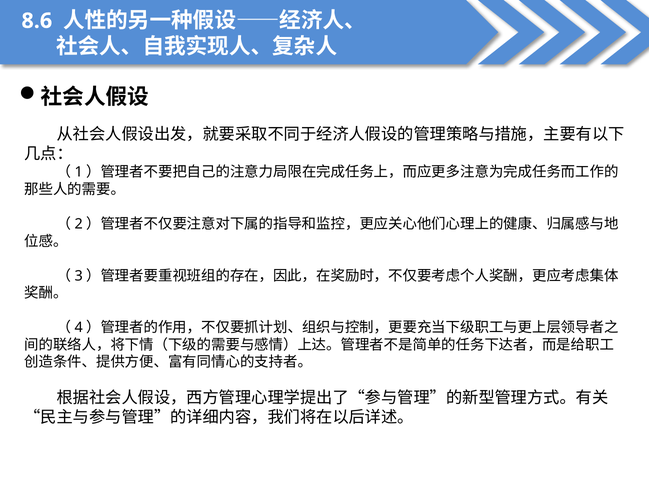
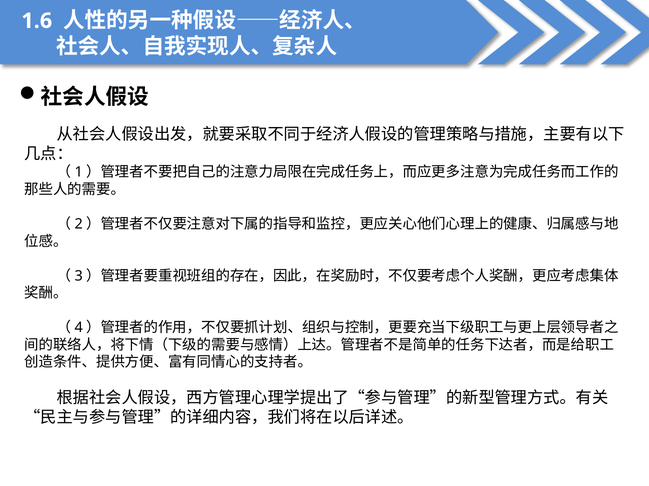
8.6: 8.6 -> 1.6
